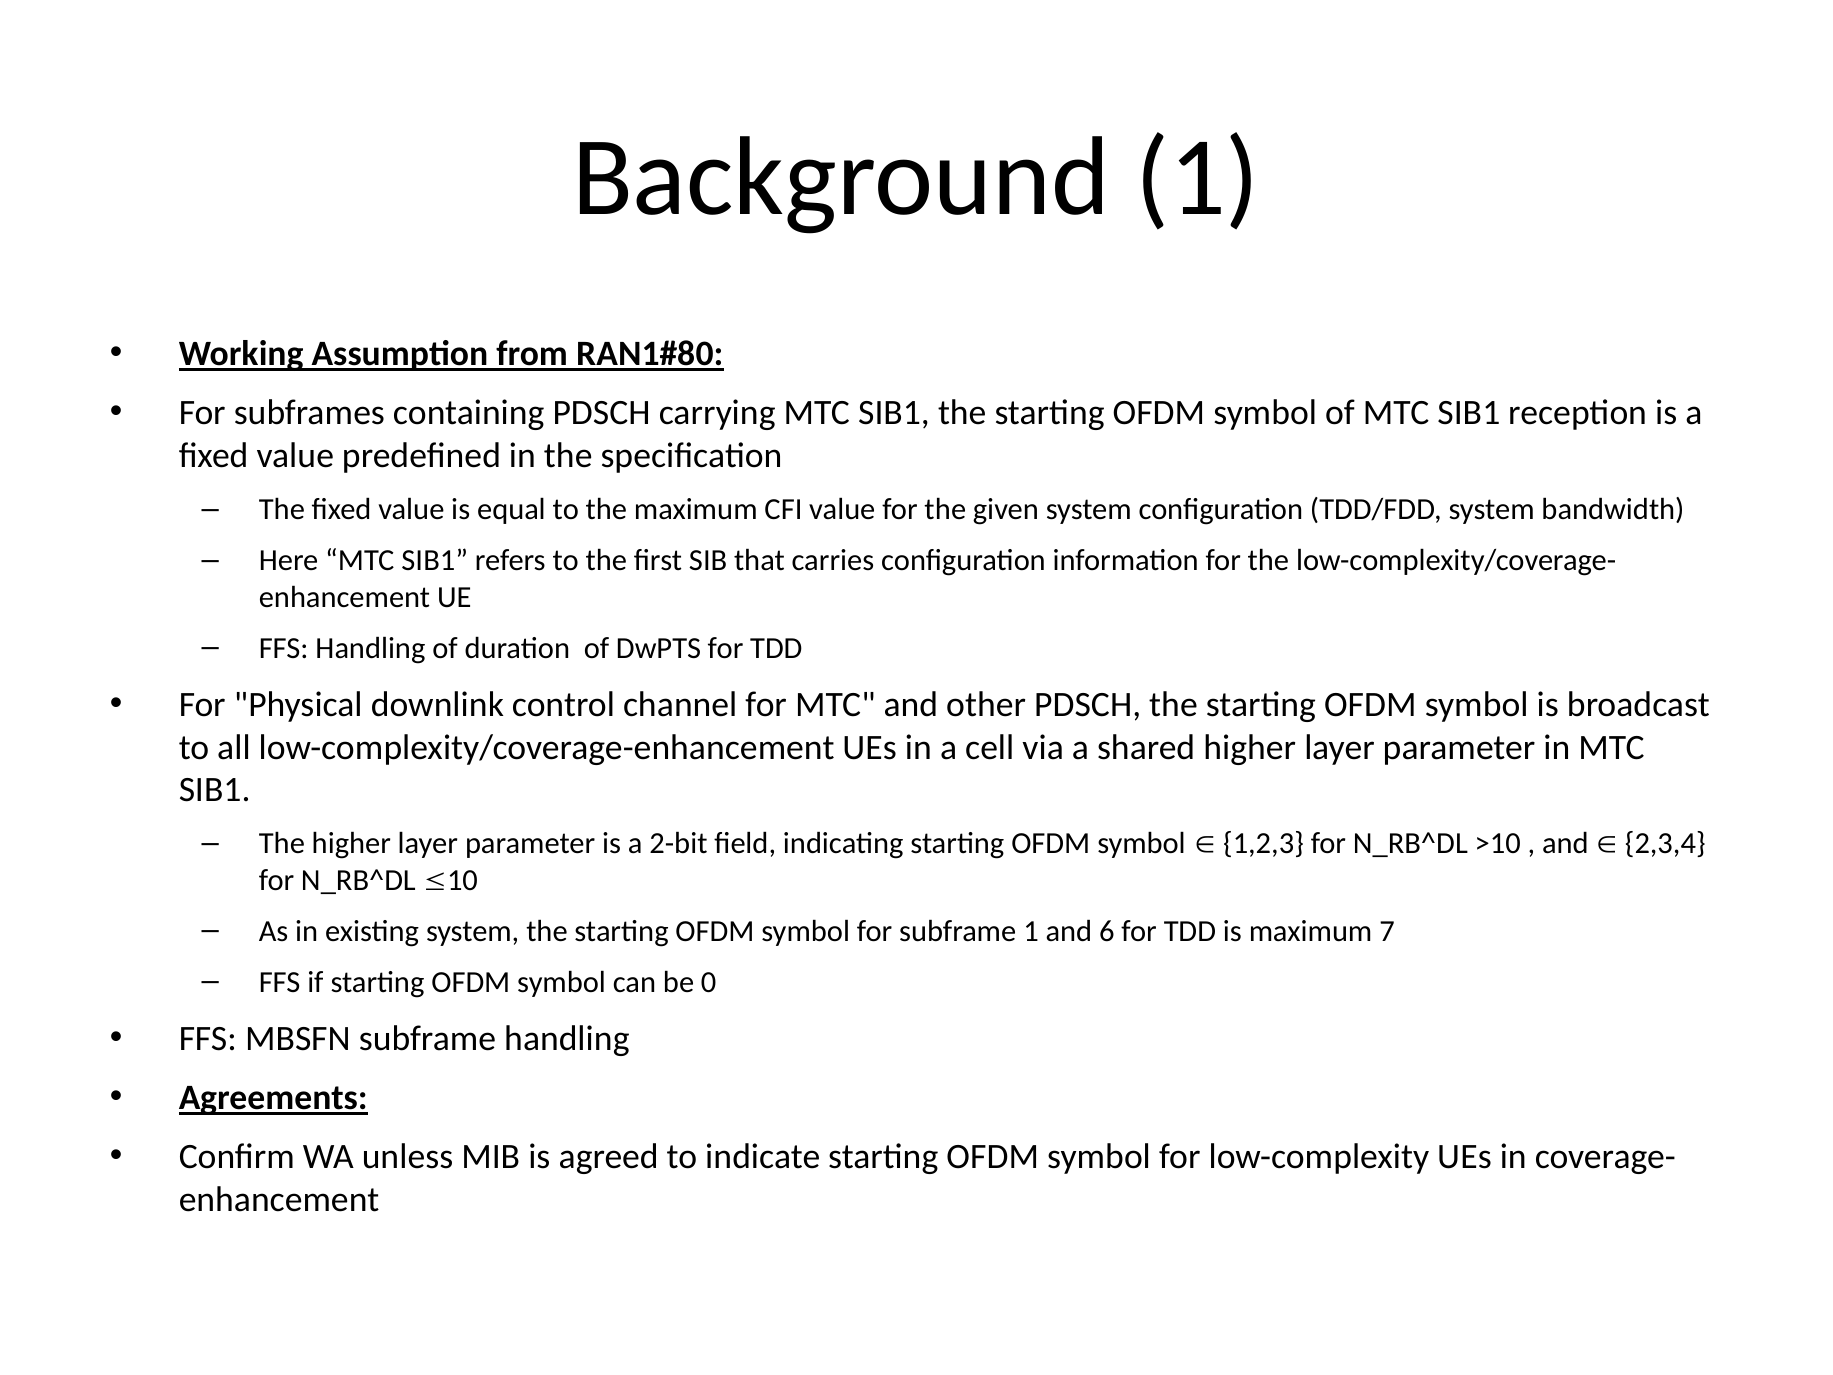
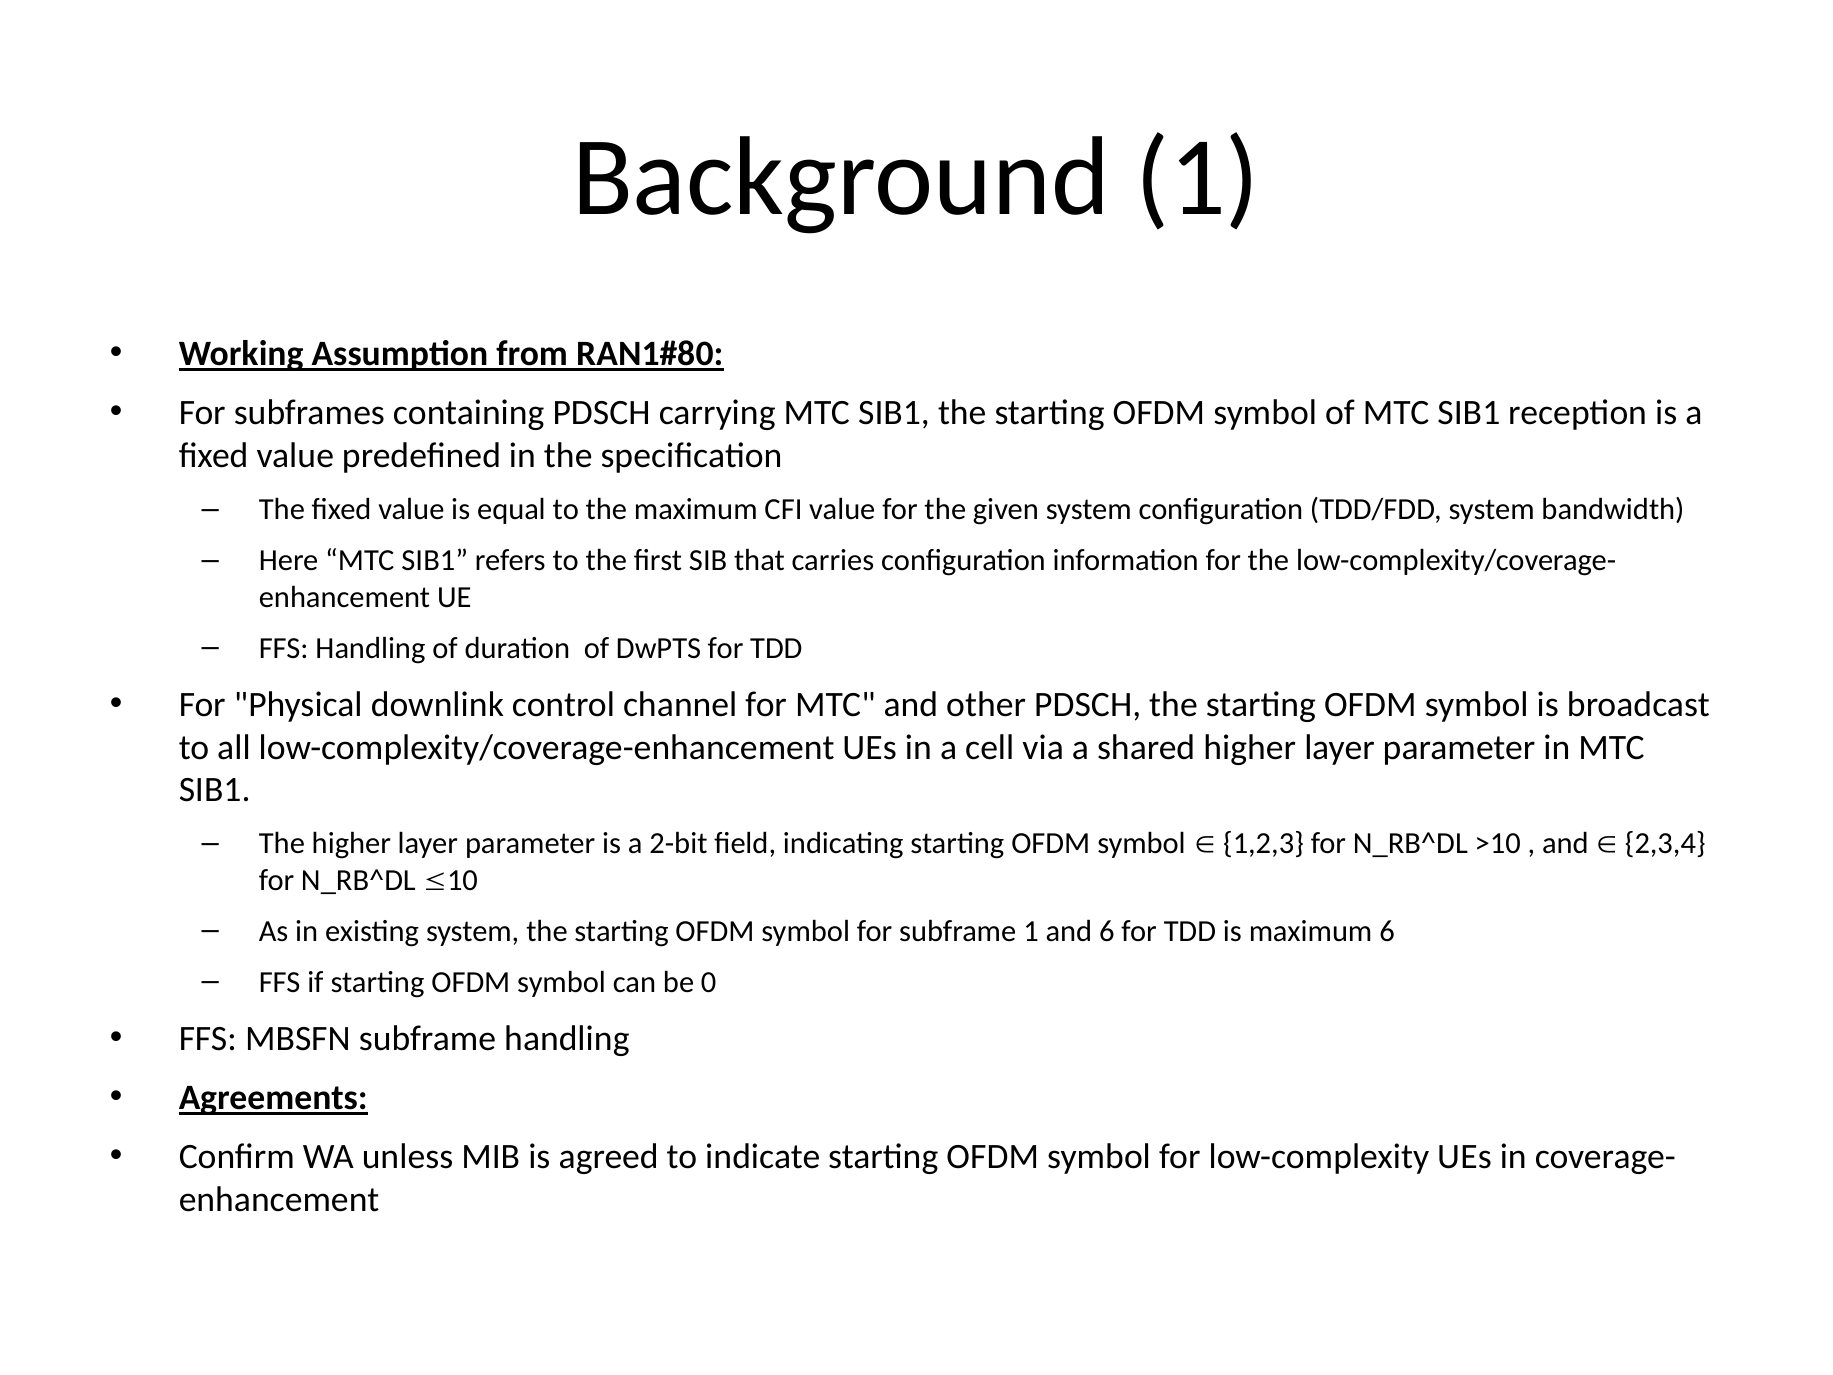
maximum 7: 7 -> 6
